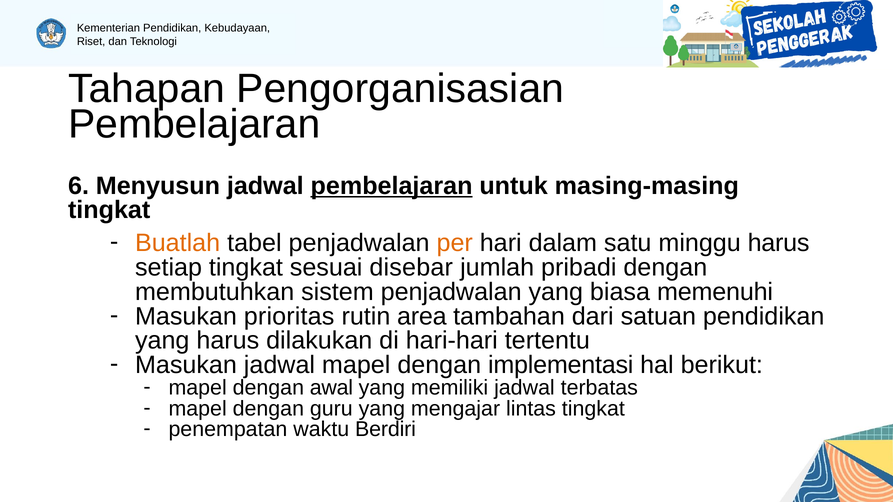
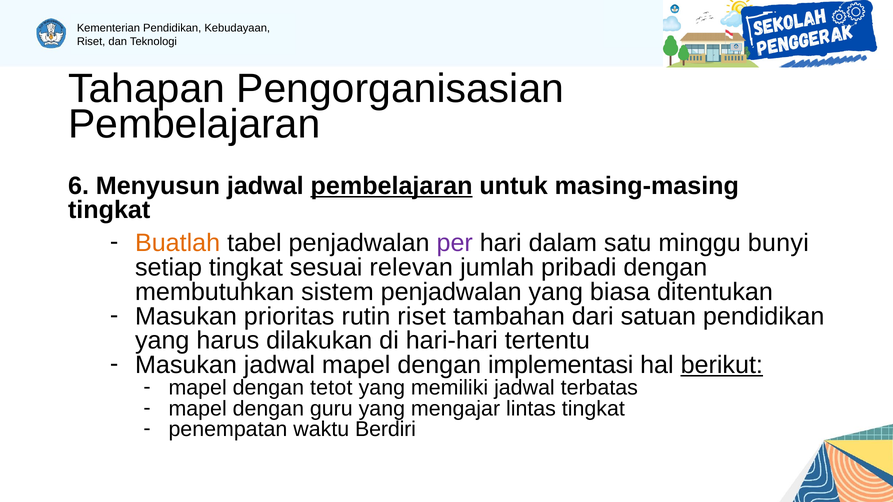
per colour: orange -> purple
minggu harus: harus -> bunyi
disebar: disebar -> relevan
memenuhi: memenuhi -> ditentukan
rutin area: area -> riset
berikut underline: none -> present
awal: awal -> tetot
